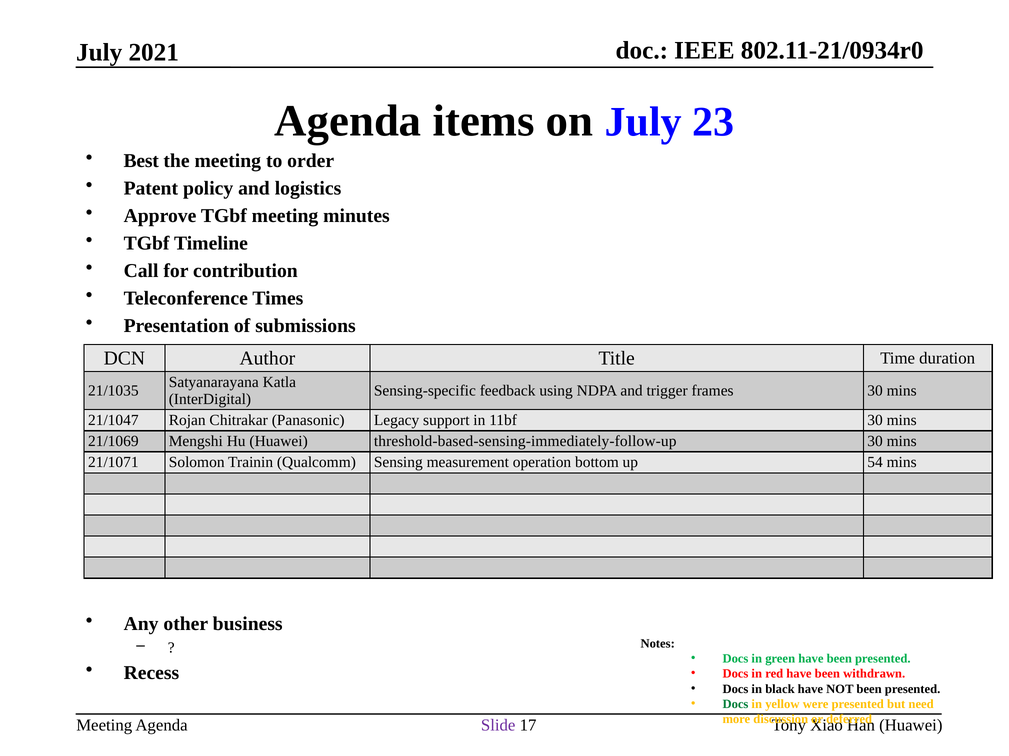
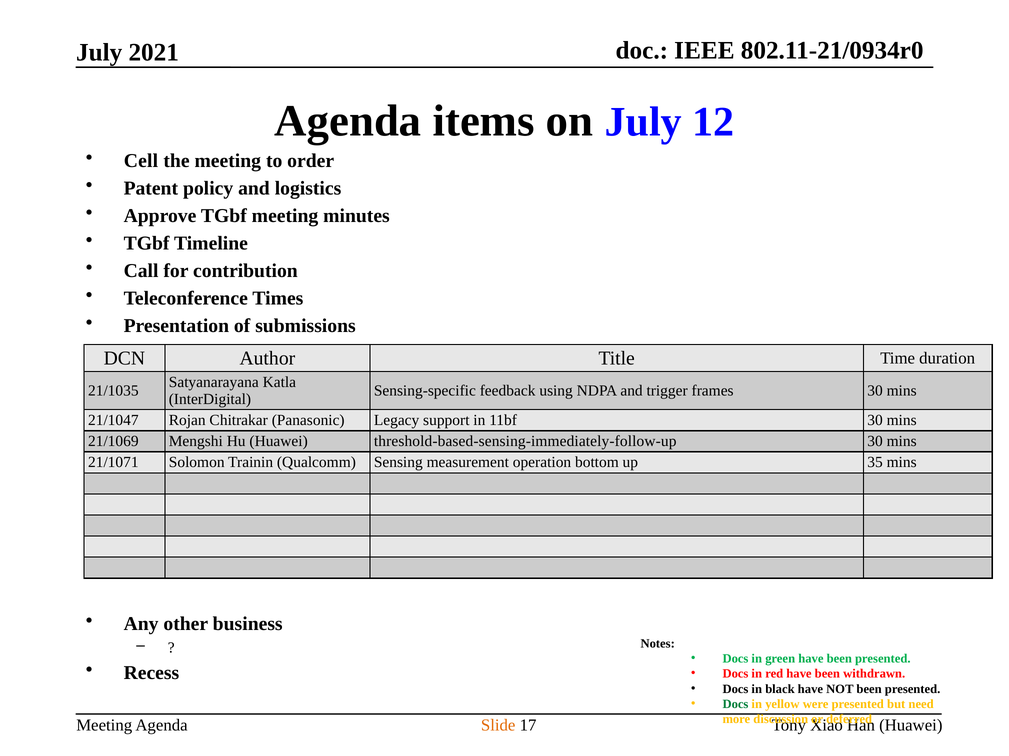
23: 23 -> 12
Best: Best -> Cell
54: 54 -> 35
Slide colour: purple -> orange
